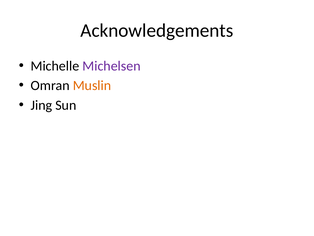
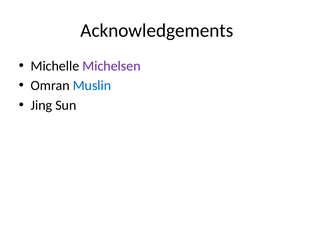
Muslin colour: orange -> blue
